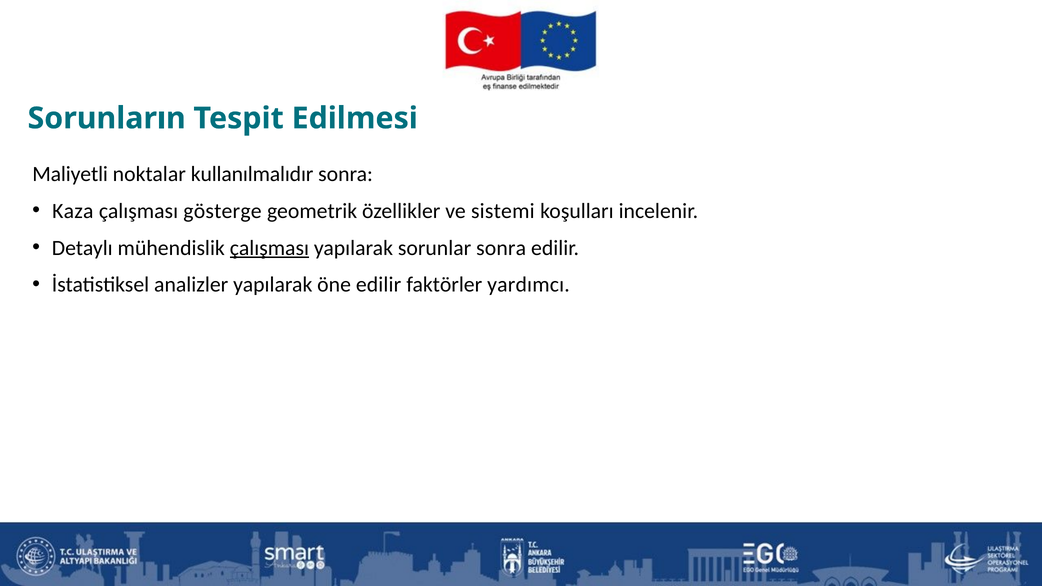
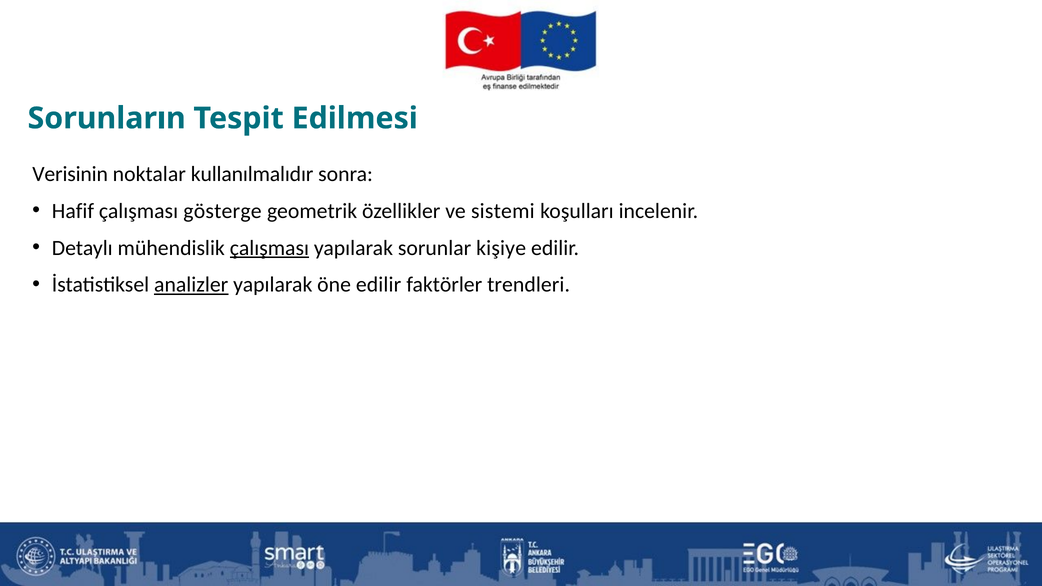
Maliyetli: Maliyetli -> Verisinin
Kaza: Kaza -> Hafif
sorunlar sonra: sonra -> kişiye
analizler underline: none -> present
yardımcı: yardımcı -> trendleri
